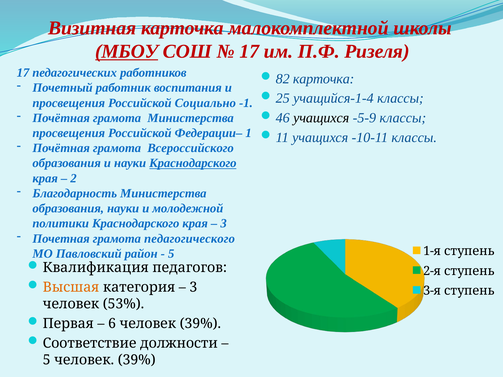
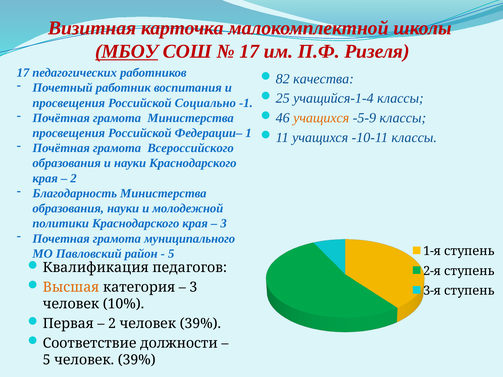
карточка at (324, 79): карточка -> качества
учащихся at (321, 118) colour: black -> orange
Краснодарского at (193, 163) underline: present -> none
педагогического: педагогического -> муниципального
53%: 53% -> 10%
6 at (112, 324): 6 -> 2
